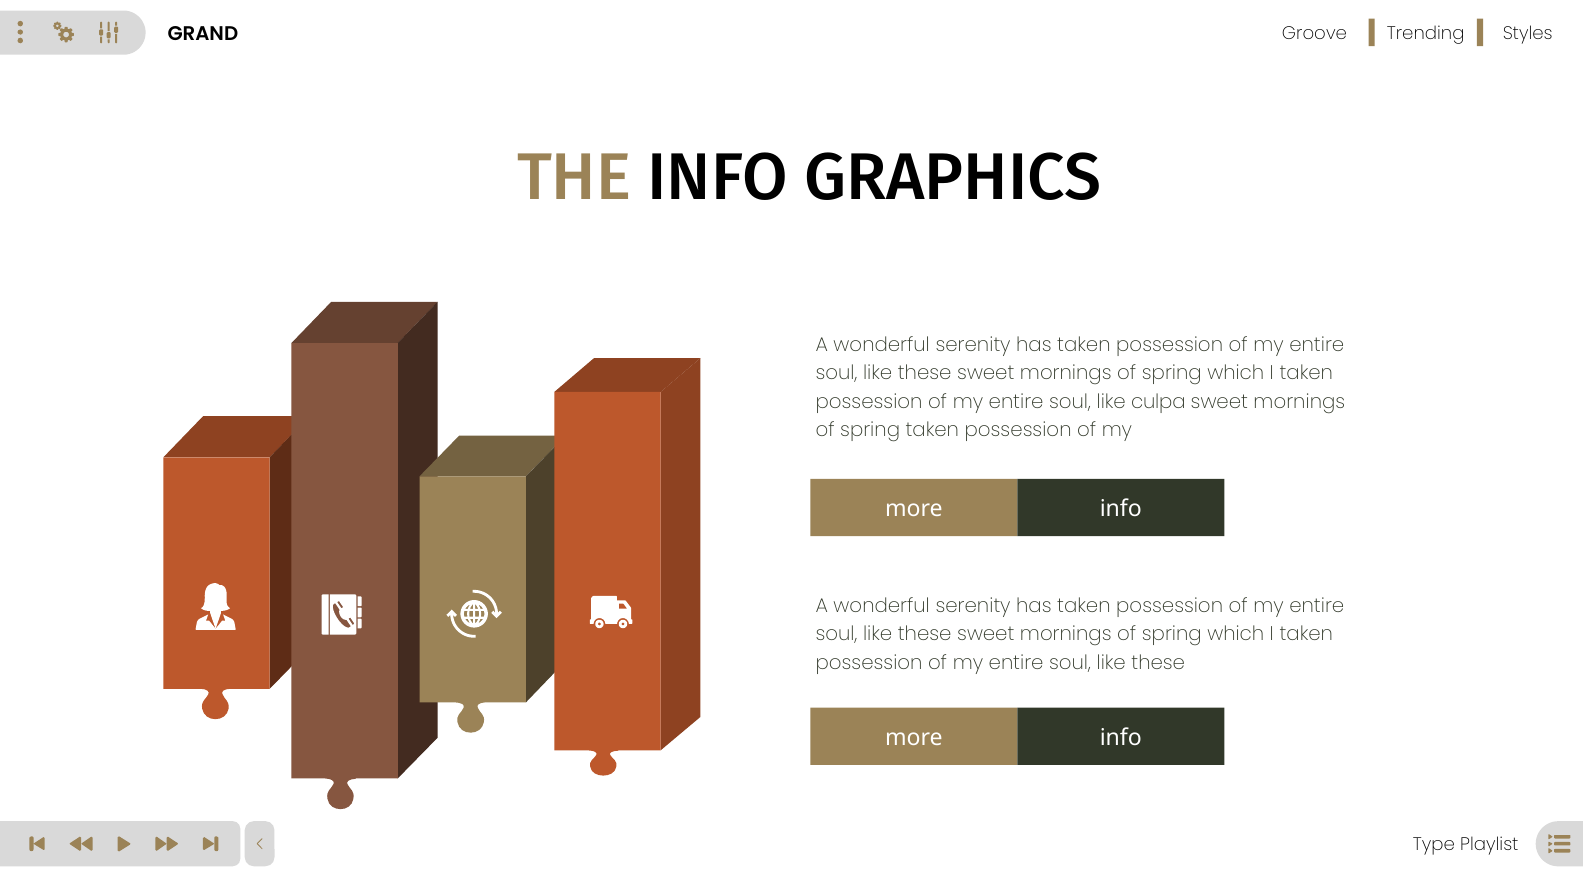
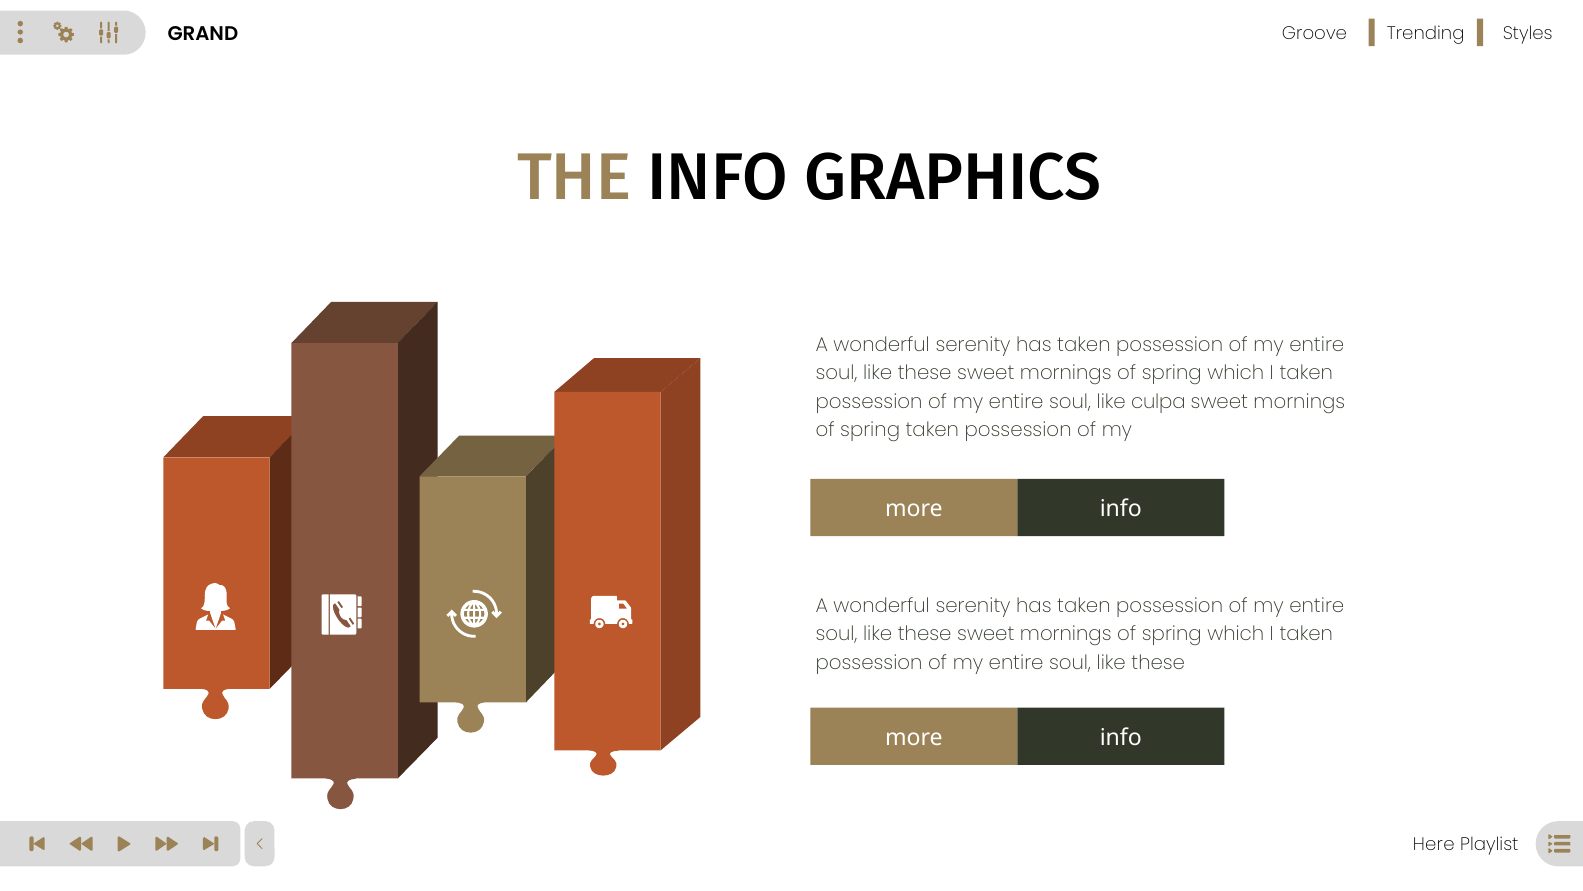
Type: Type -> Here
